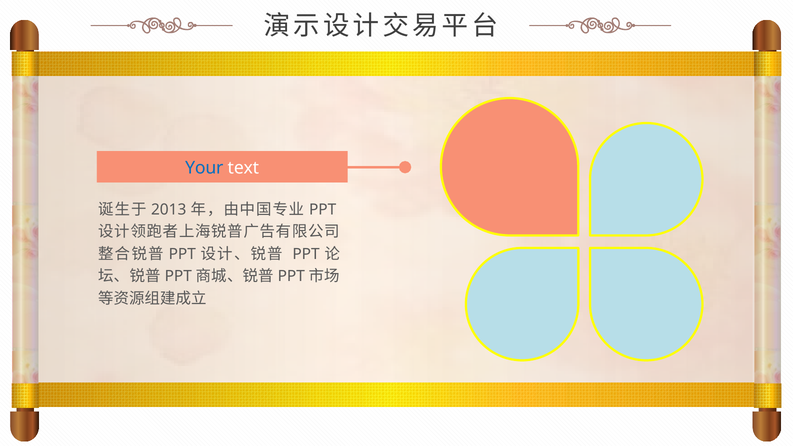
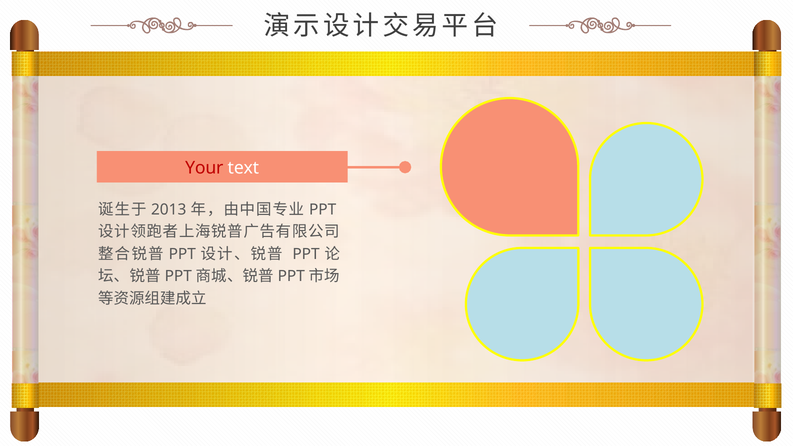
Your colour: blue -> red
